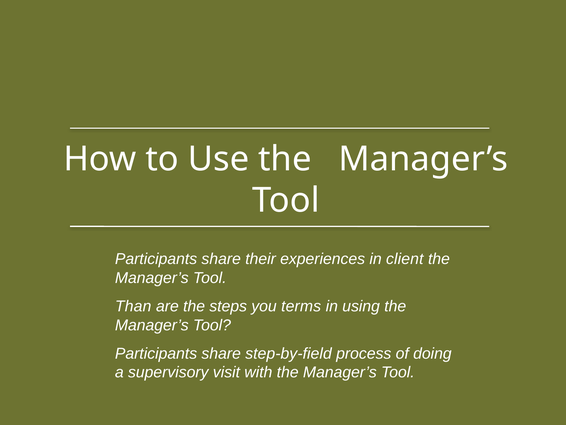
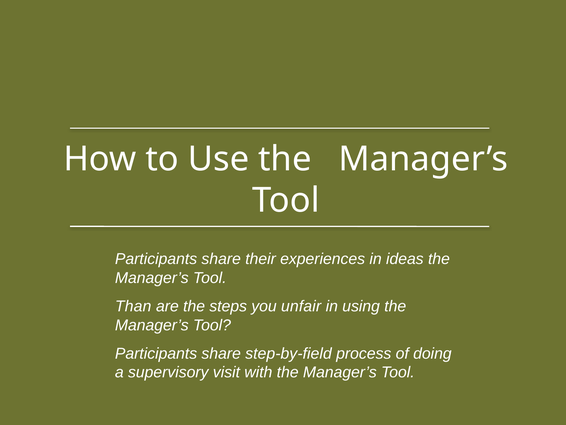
client: client -> ideas
terms: terms -> unfair
